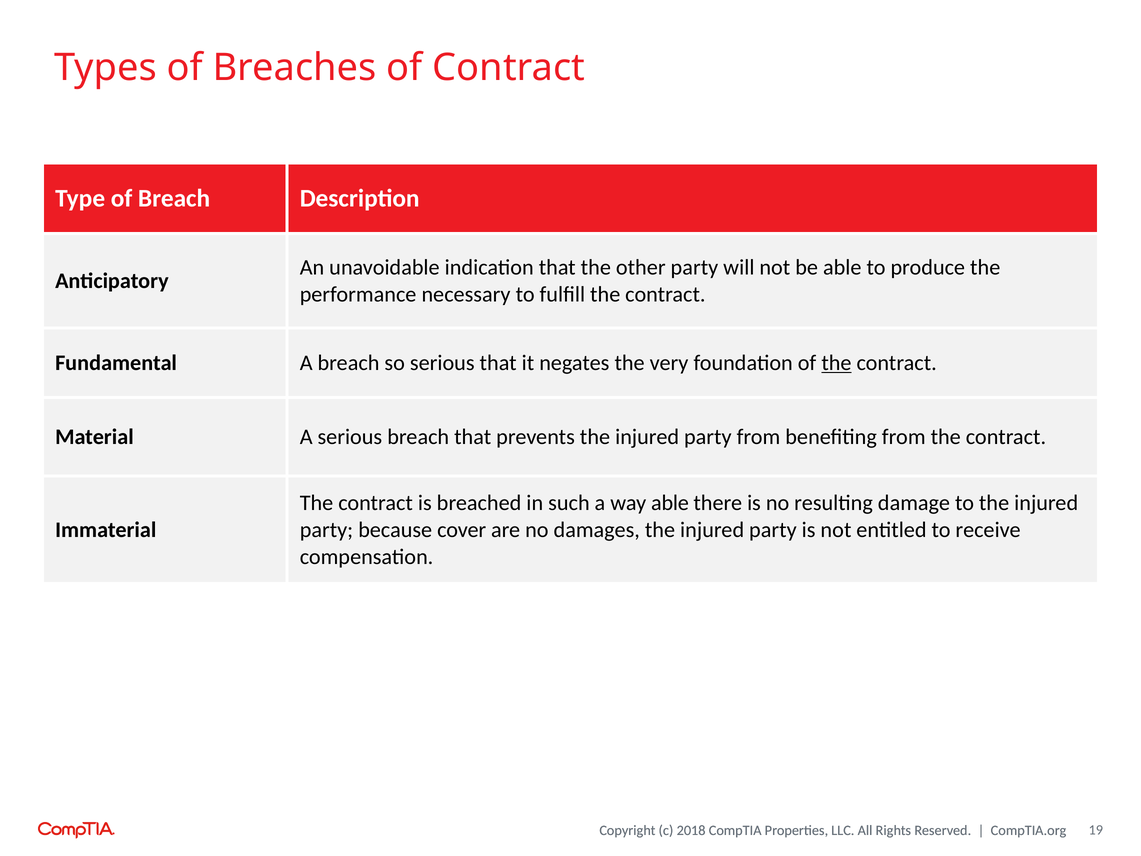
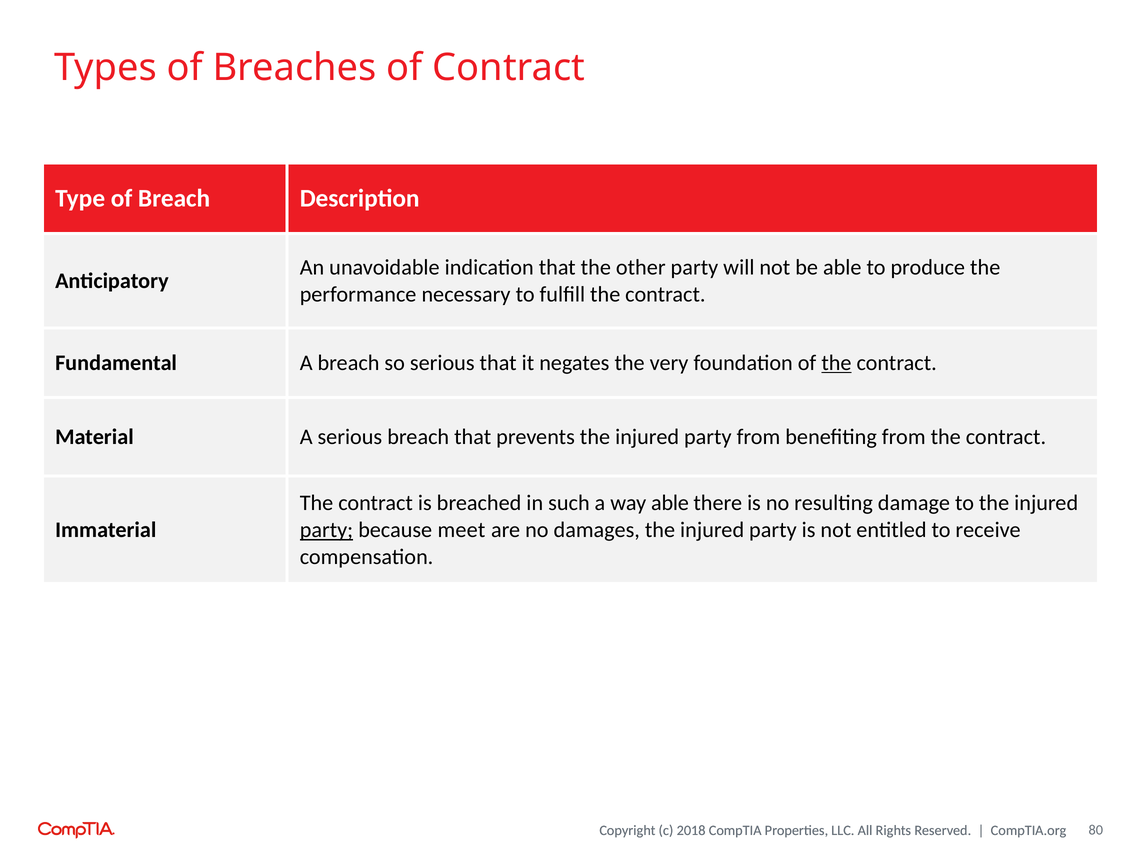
party at (326, 530) underline: none -> present
cover: cover -> meet
19: 19 -> 80
